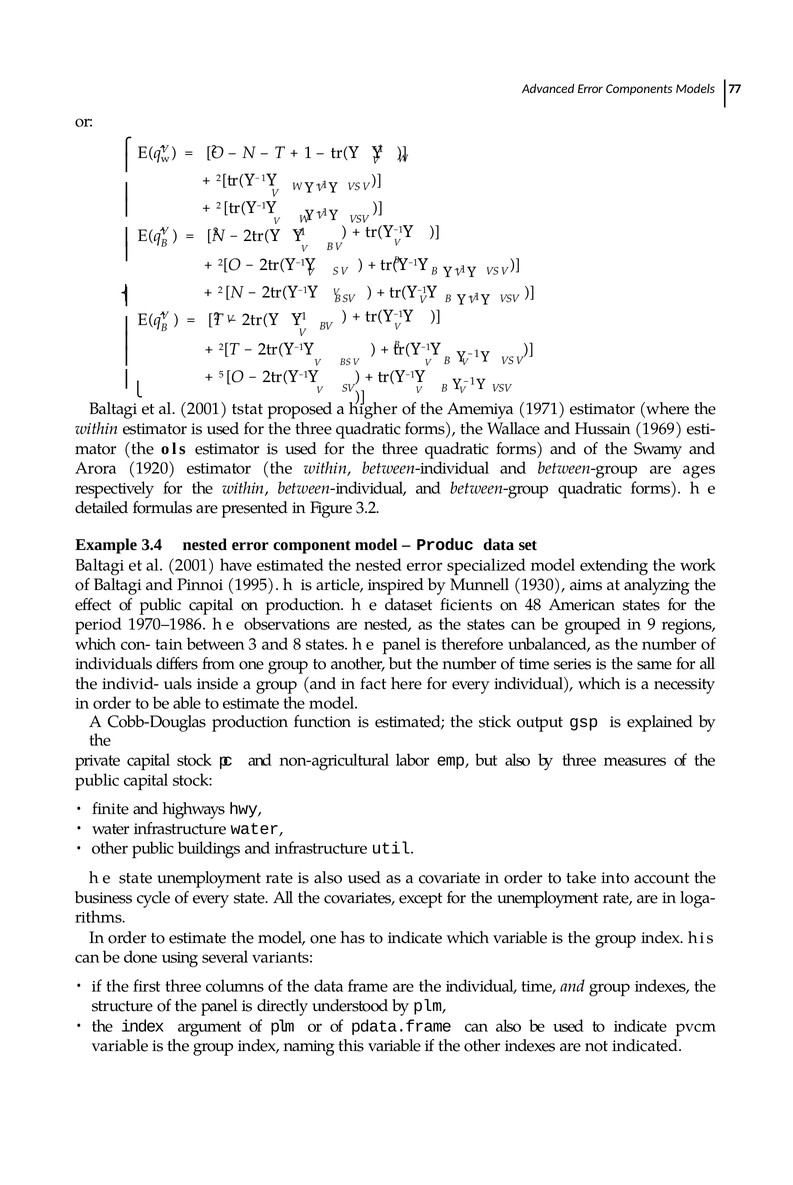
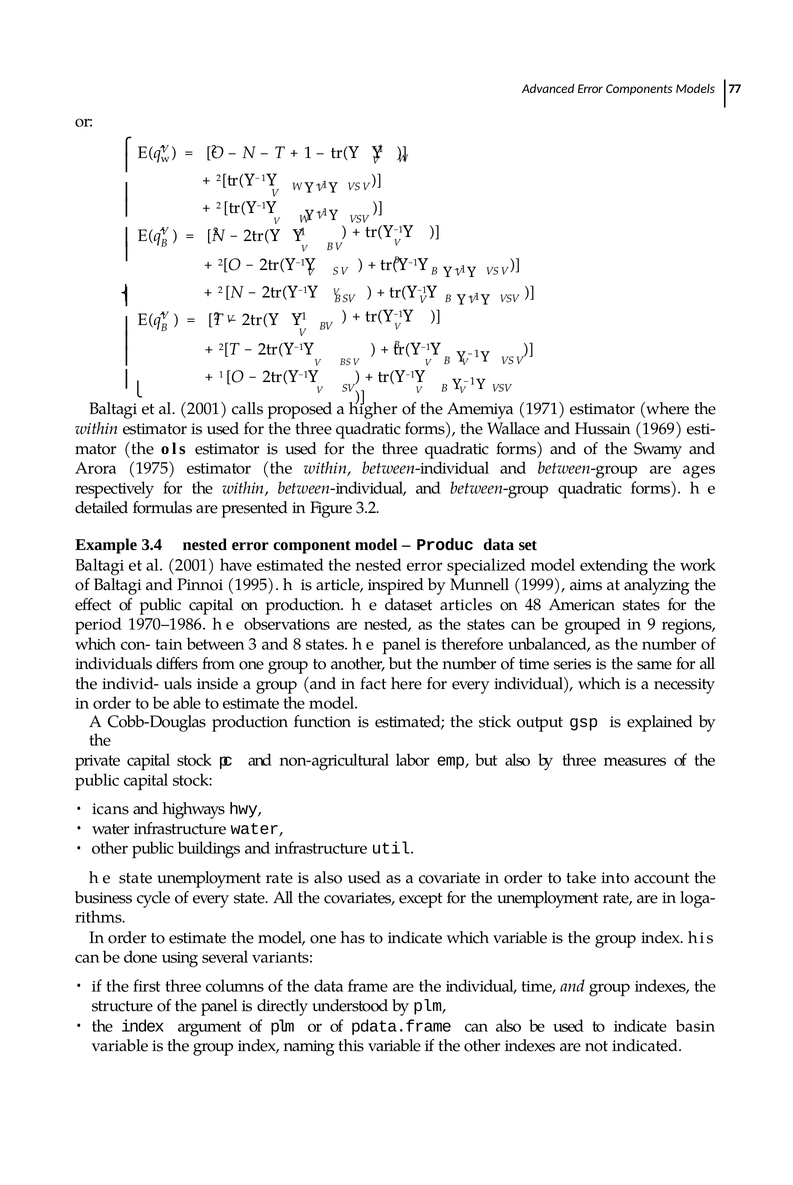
5 at (221, 374): 5 -> 1
tstat: tstat -> calls
1920: 1920 -> 1975
1930: 1930 -> 1999
ﬁcients: ﬁcients -> articles
ﬁnite: ﬁnite -> icans
pvcm: pvcm -> basin
